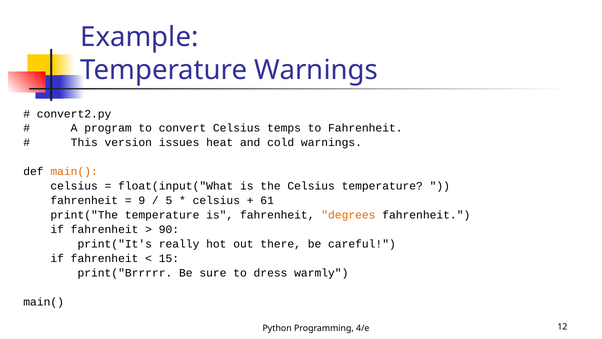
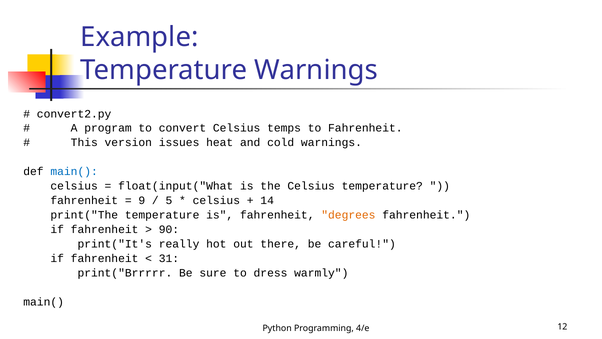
main( at (74, 171) colour: orange -> blue
61: 61 -> 14
15: 15 -> 31
